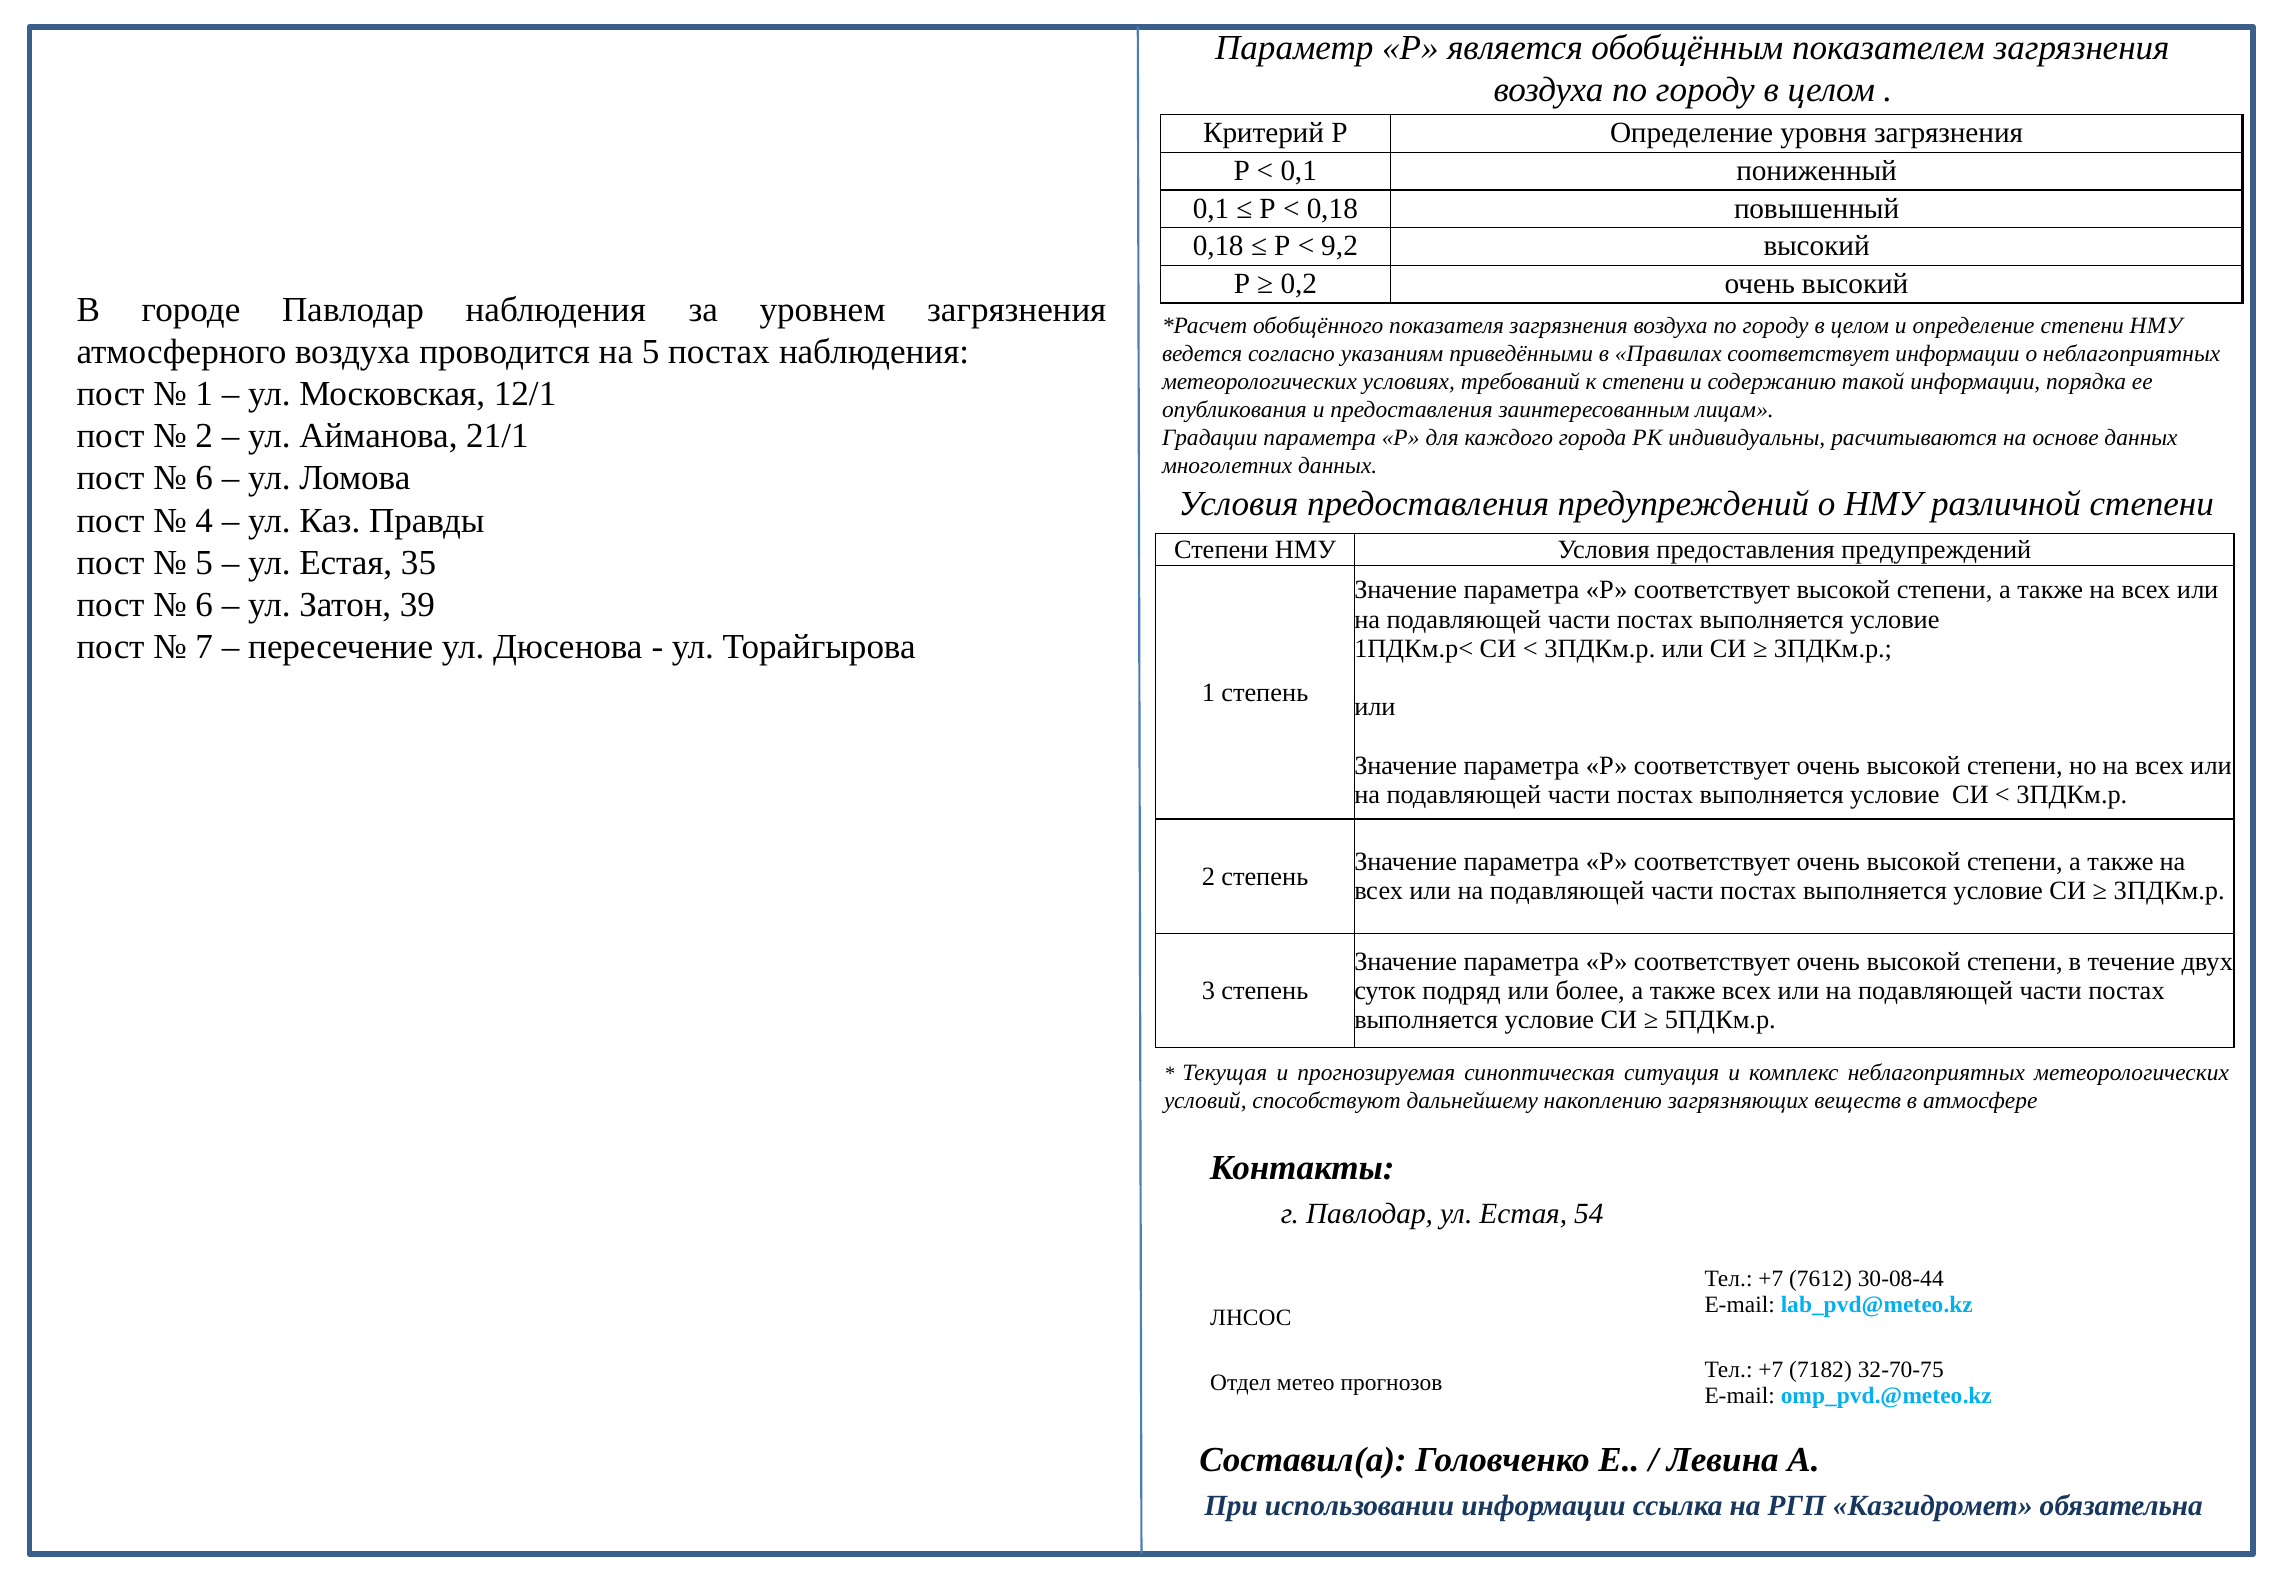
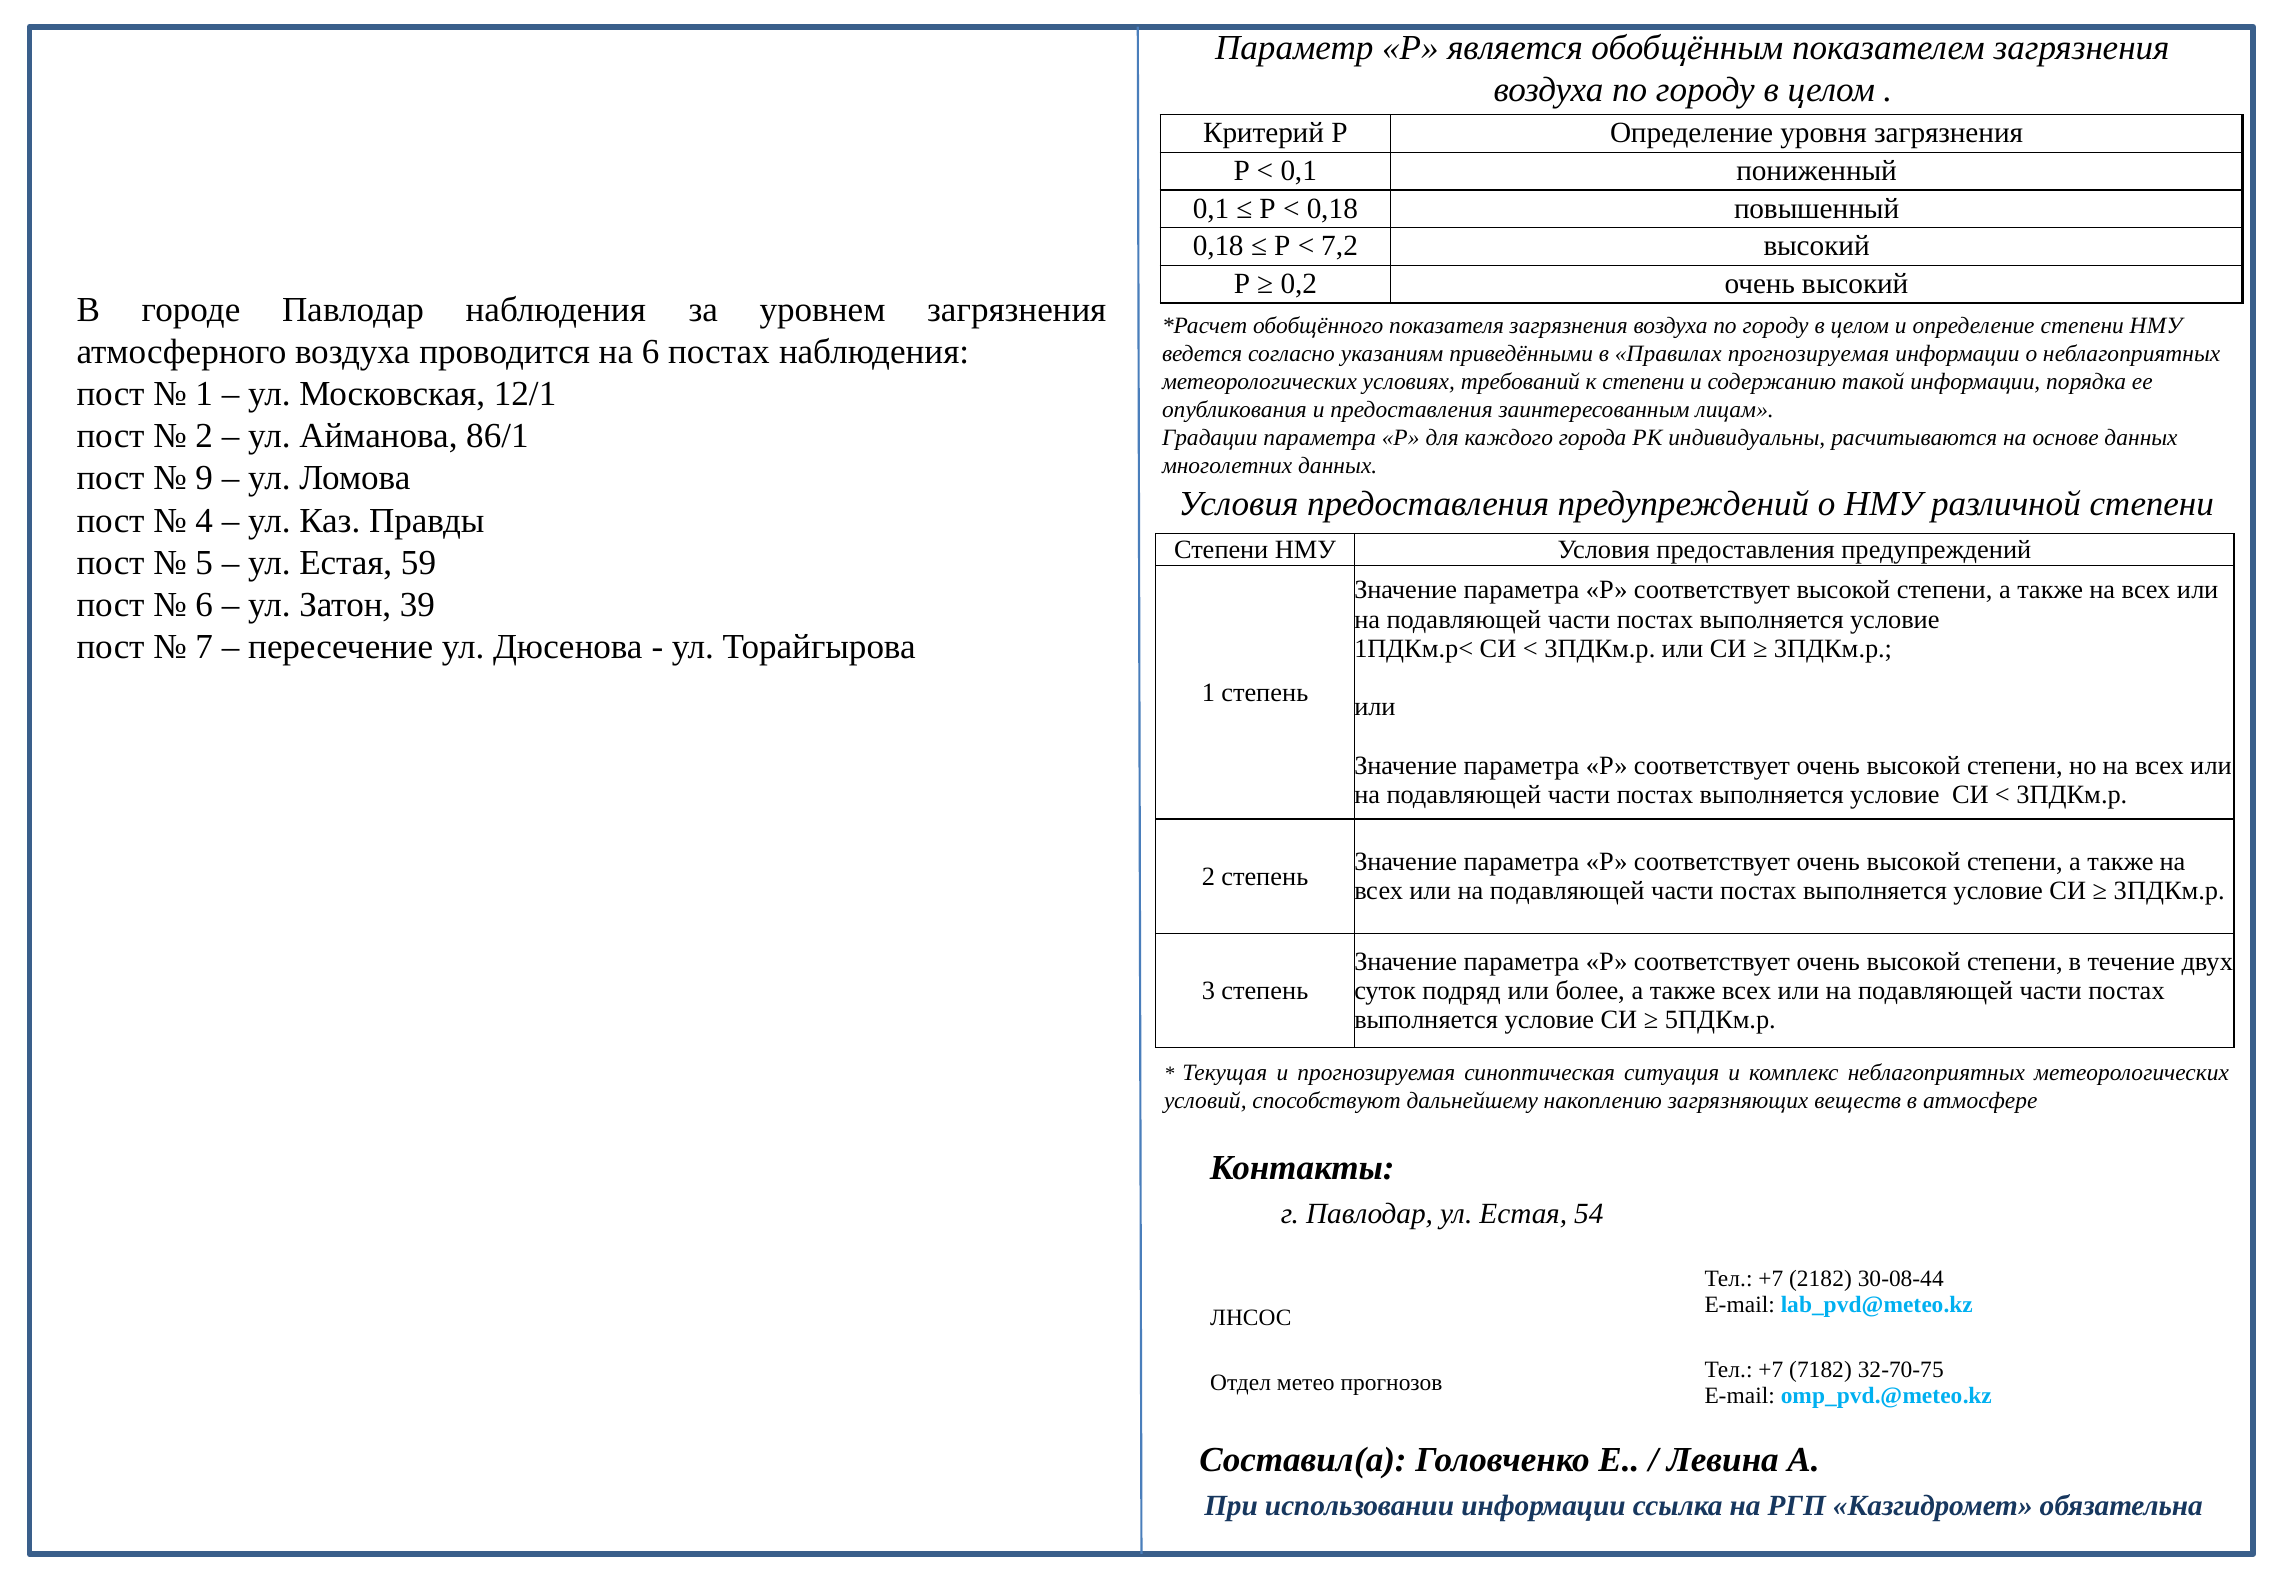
9,2: 9,2 -> 7,2
на 5: 5 -> 6
Правилах соответствует: соответствует -> прогнозируемая
21/1: 21/1 -> 86/1
6 at (204, 478): 6 -> 9
35: 35 -> 59
7612: 7612 -> 2182
